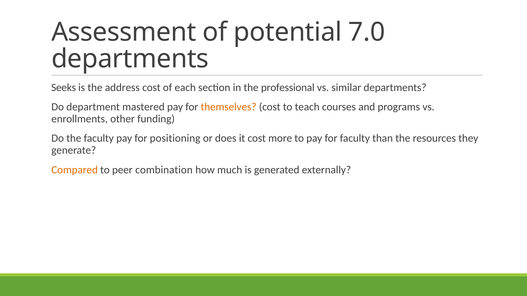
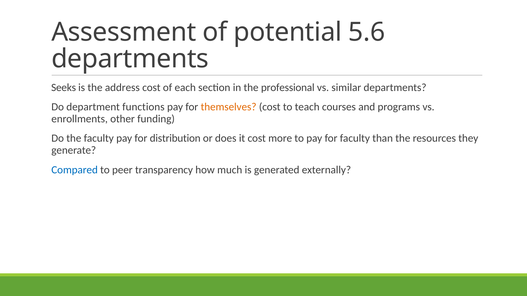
7.0: 7.0 -> 5.6
mastered: mastered -> functions
positioning: positioning -> distribution
Compared colour: orange -> blue
combination: combination -> transparency
